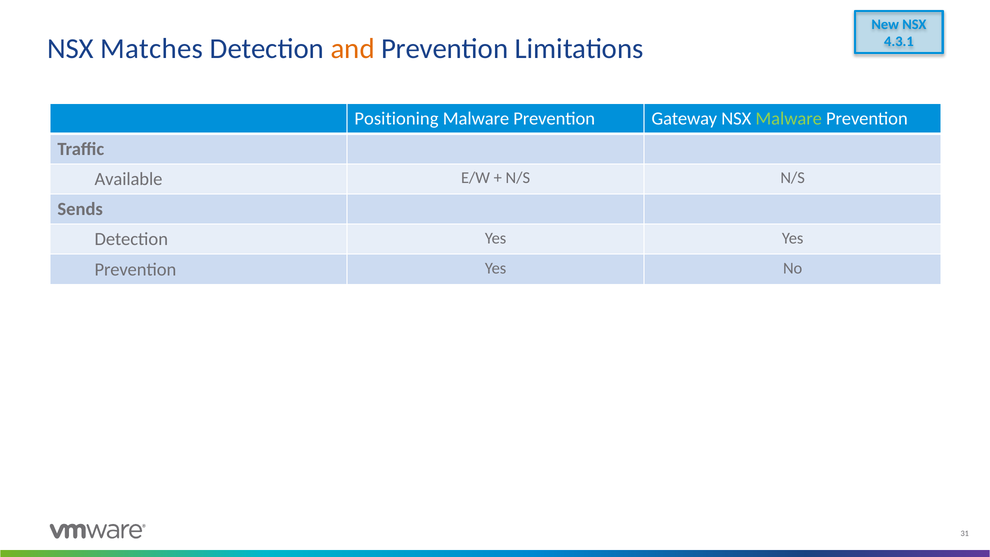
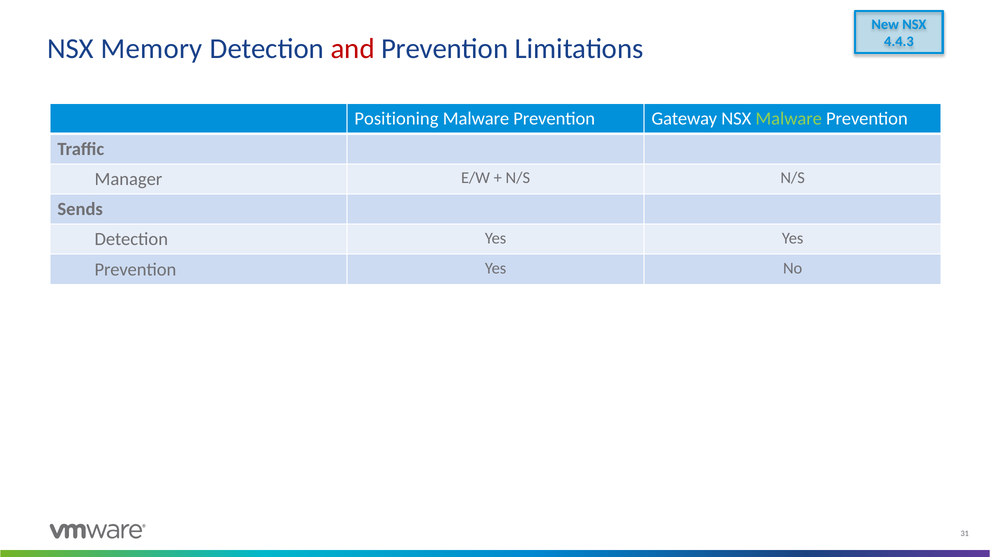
4.3.1: 4.3.1 -> 4.4.3
Matches: Matches -> Memory
and colour: orange -> red
Available: Available -> Manager
